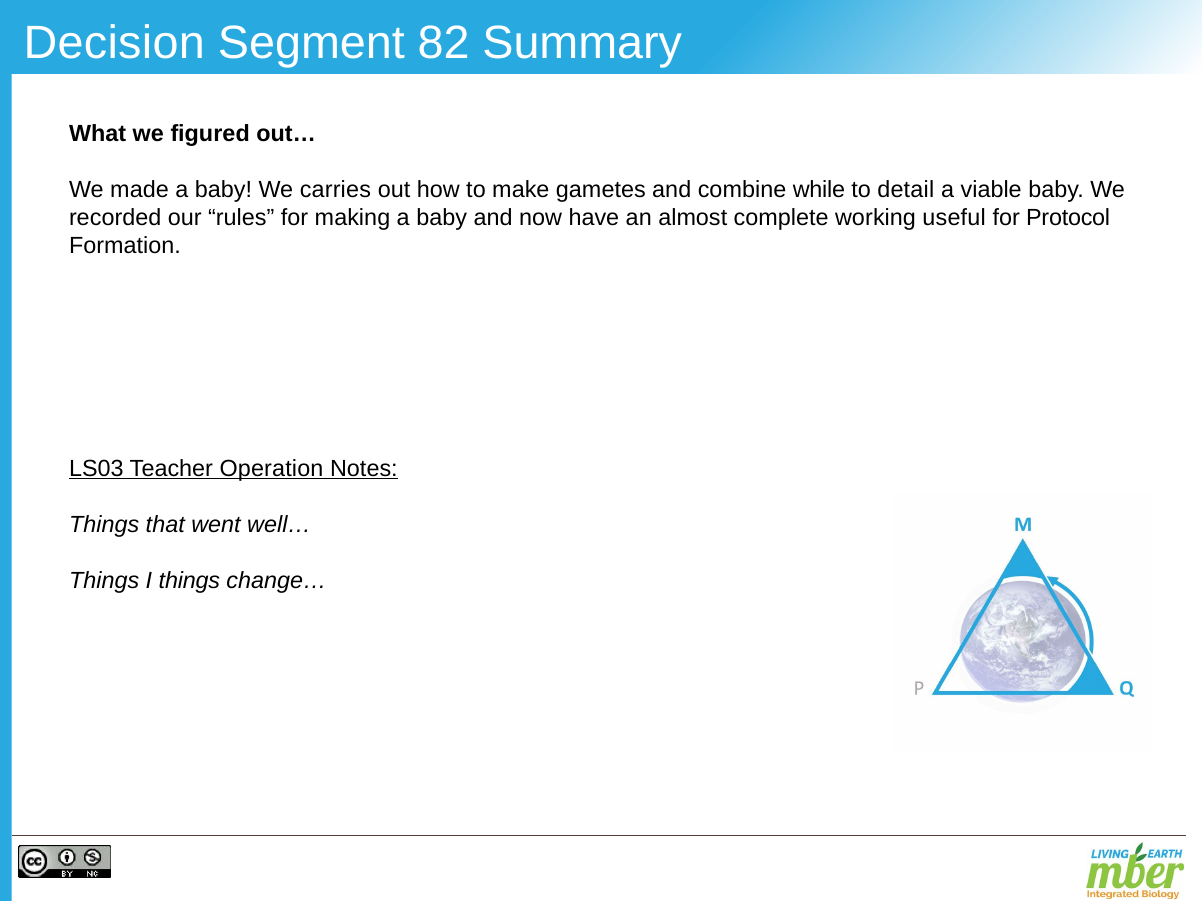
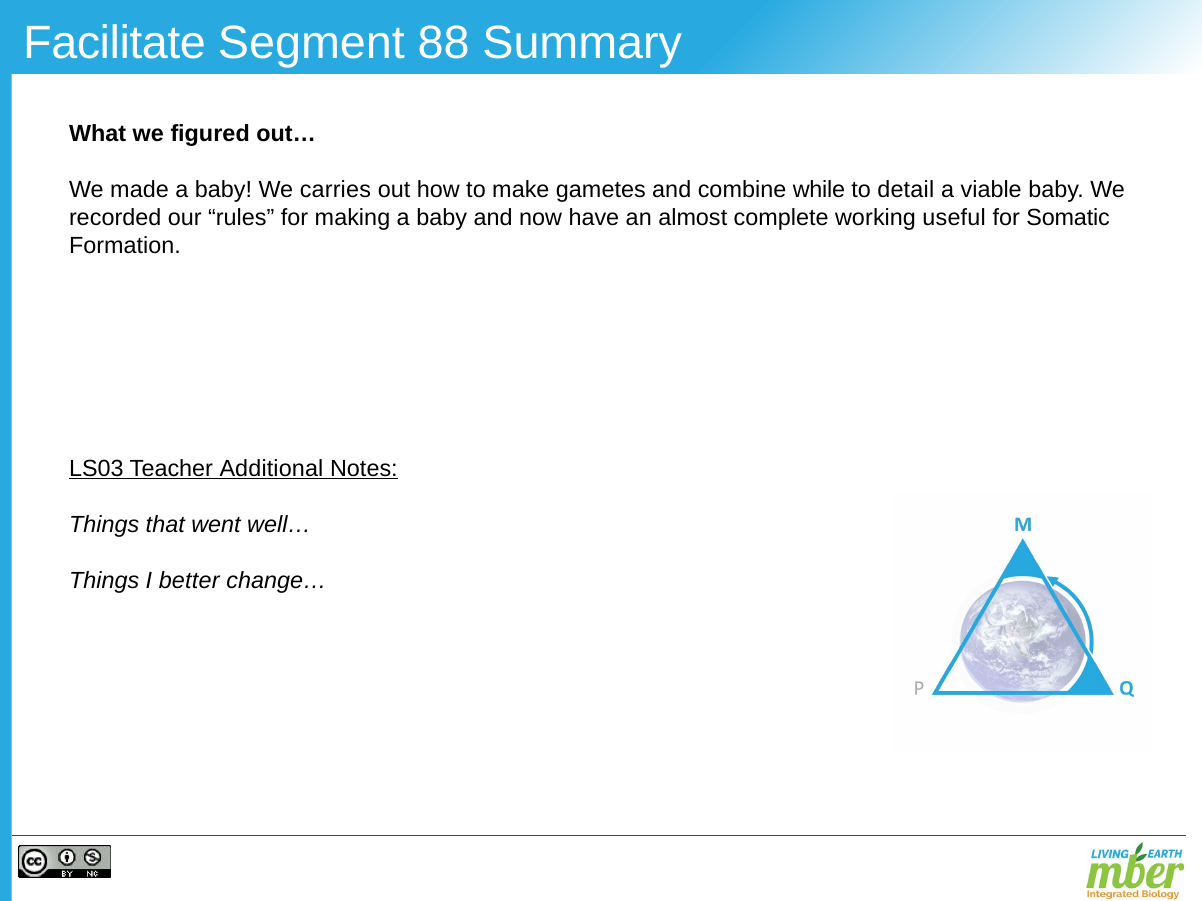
Decision: Decision -> Facilitate
82: 82 -> 88
Protocol: Protocol -> Somatic
Operation: Operation -> Additional
I things: things -> better
